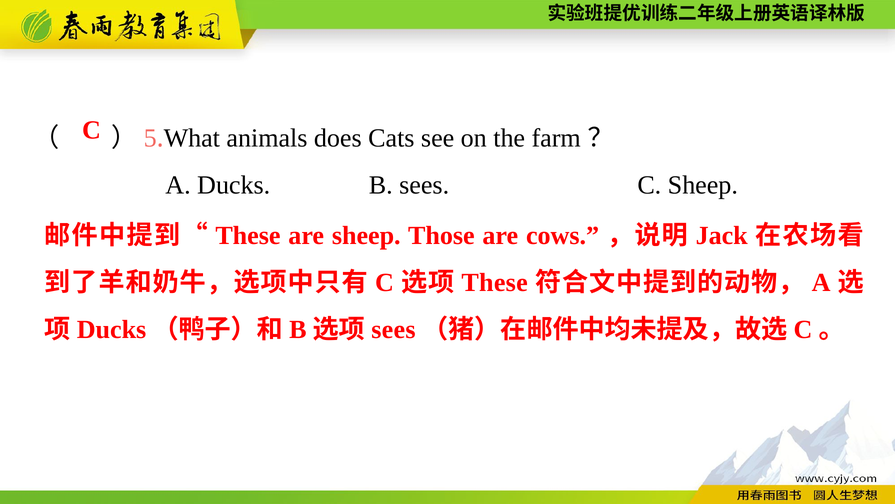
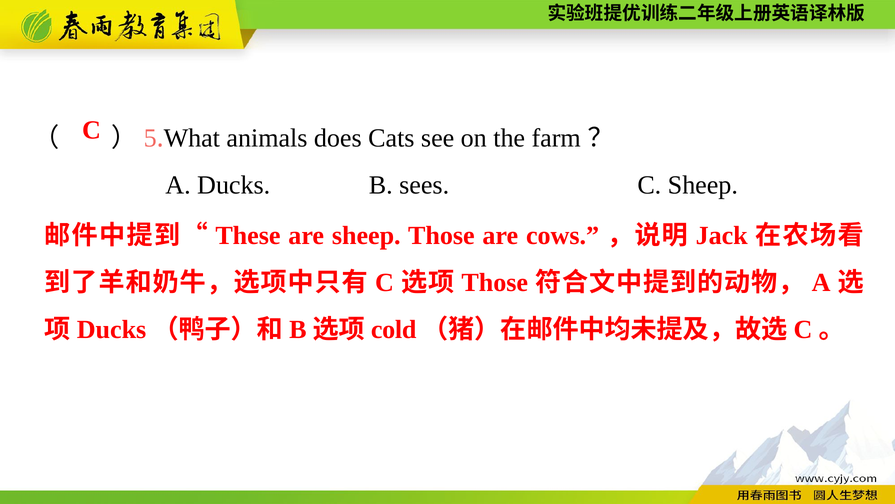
These at (495, 282): These -> Those
sees at (393, 329): sees -> cold
